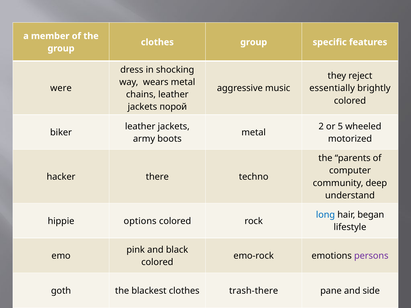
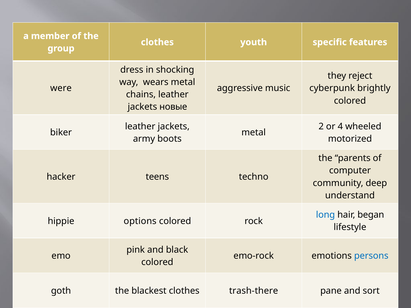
clothes group: group -> youth
essentially: essentially -> cyberpunk
порой: порой -> новые
5: 5 -> 4
there: there -> teens
persons colour: purple -> blue
side: side -> sort
